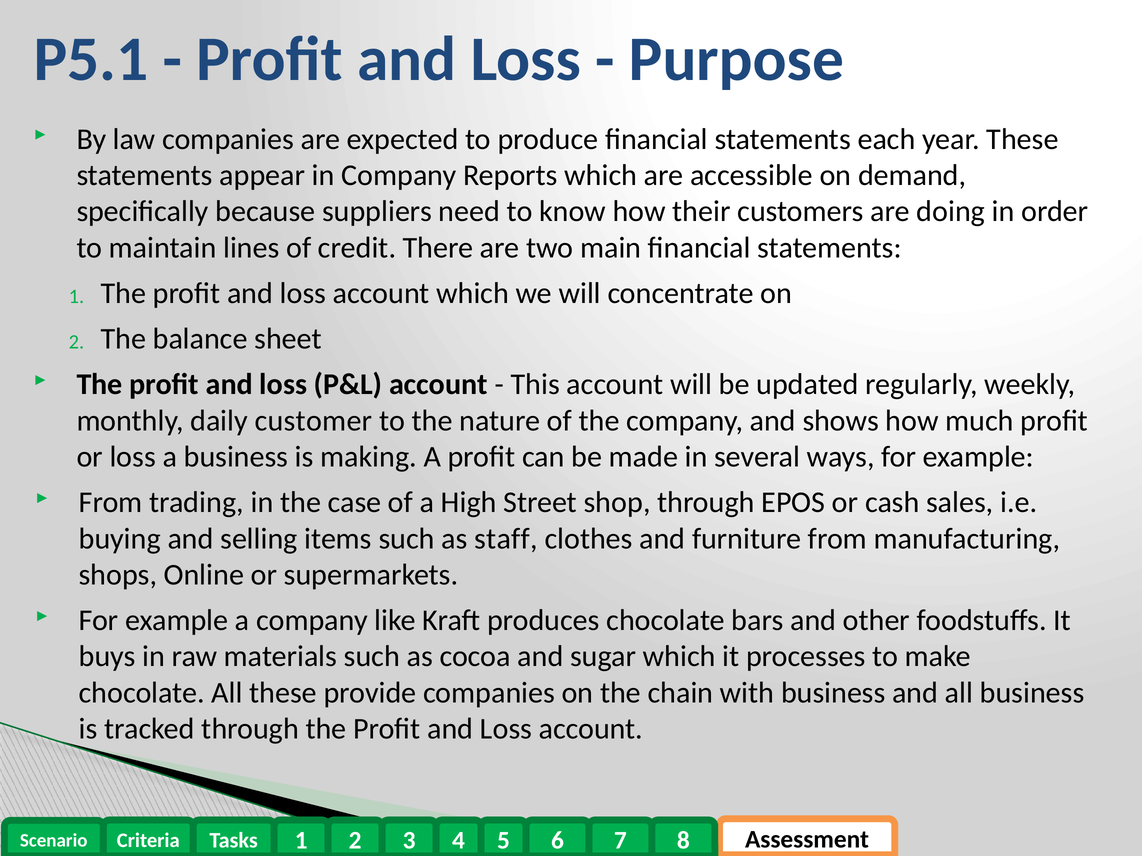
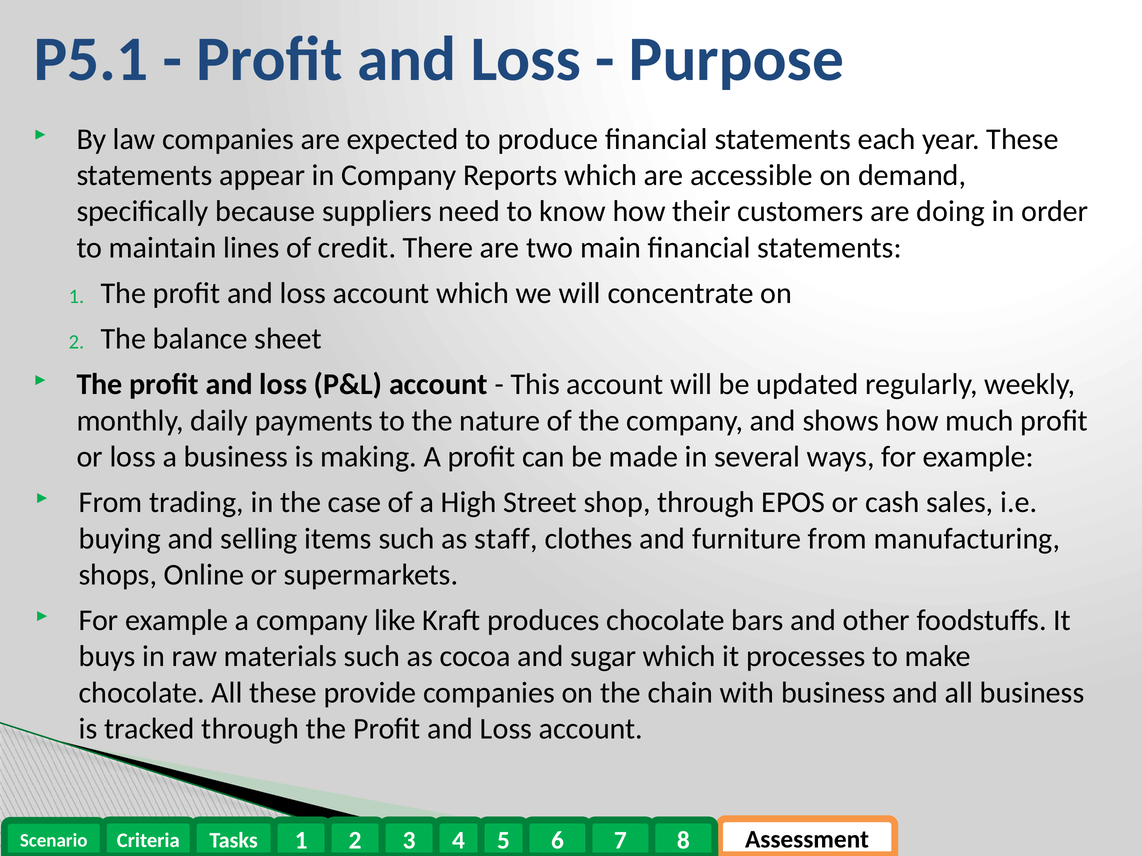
customer: customer -> payments
